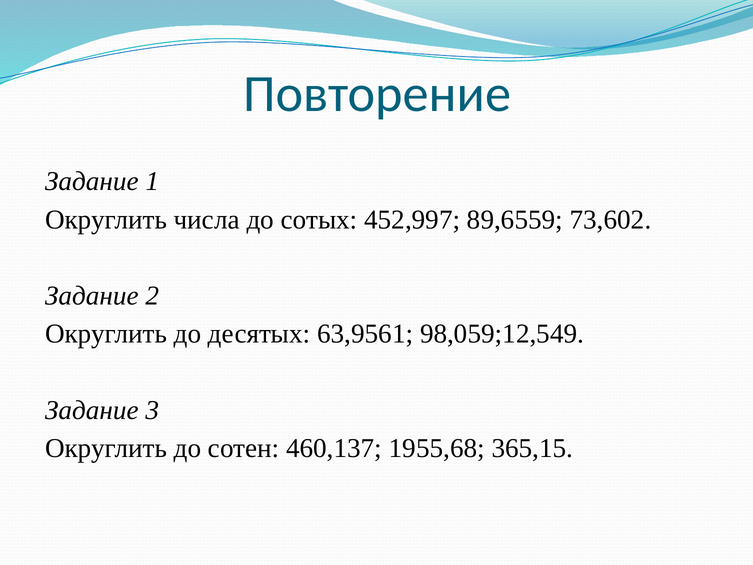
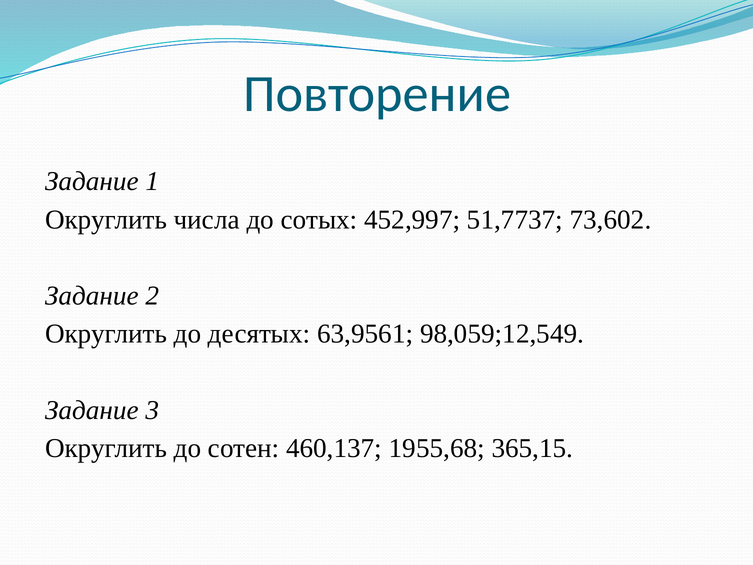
89,6559: 89,6559 -> 51,7737
